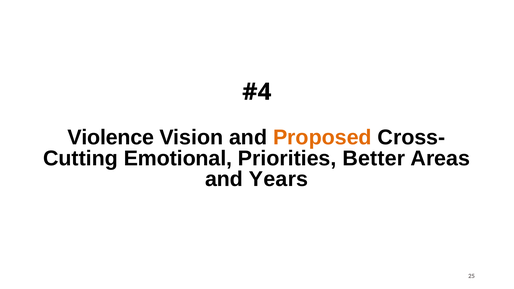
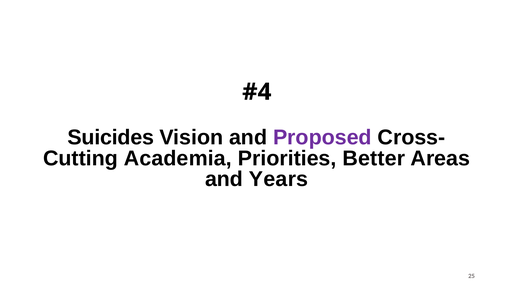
Violence: Violence -> Suicides
Proposed colour: orange -> purple
Emotional: Emotional -> Academia
